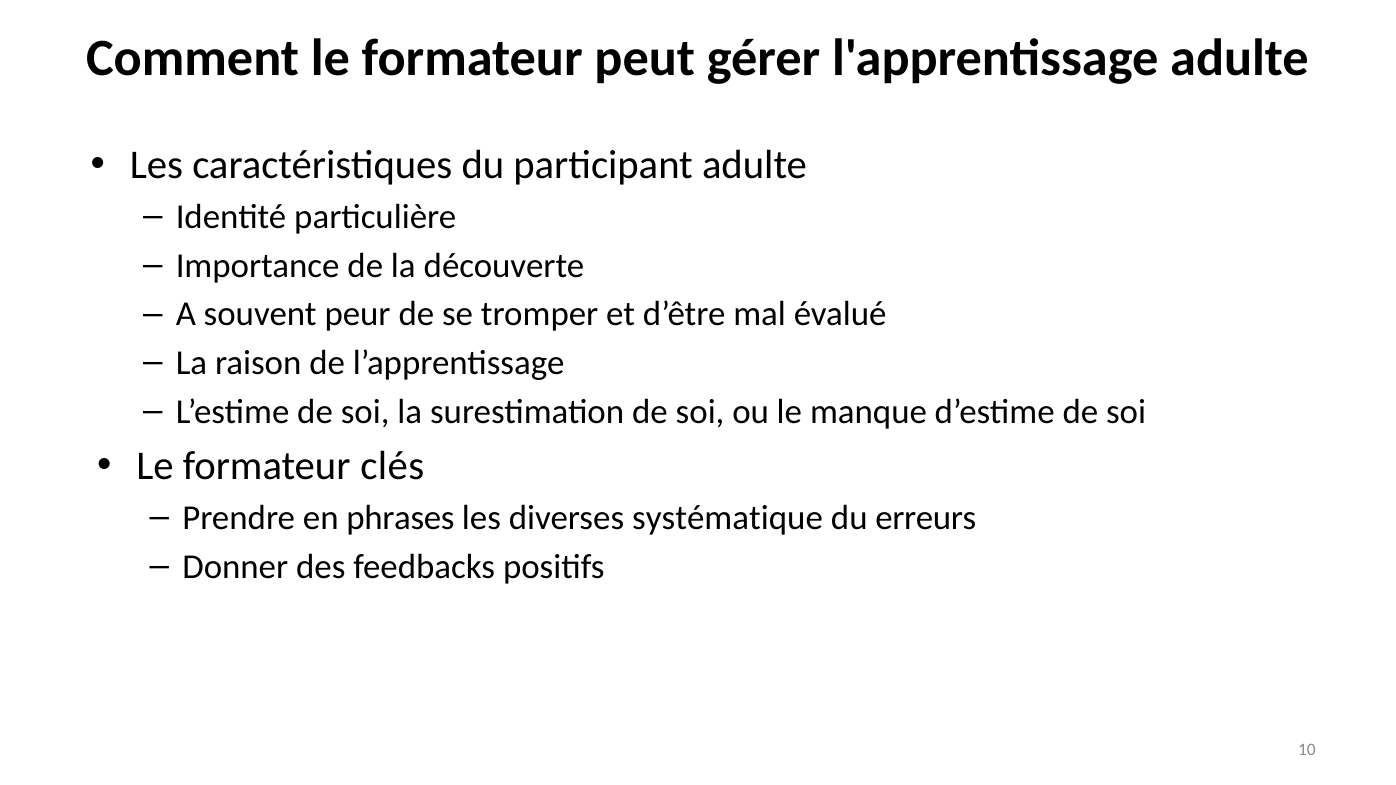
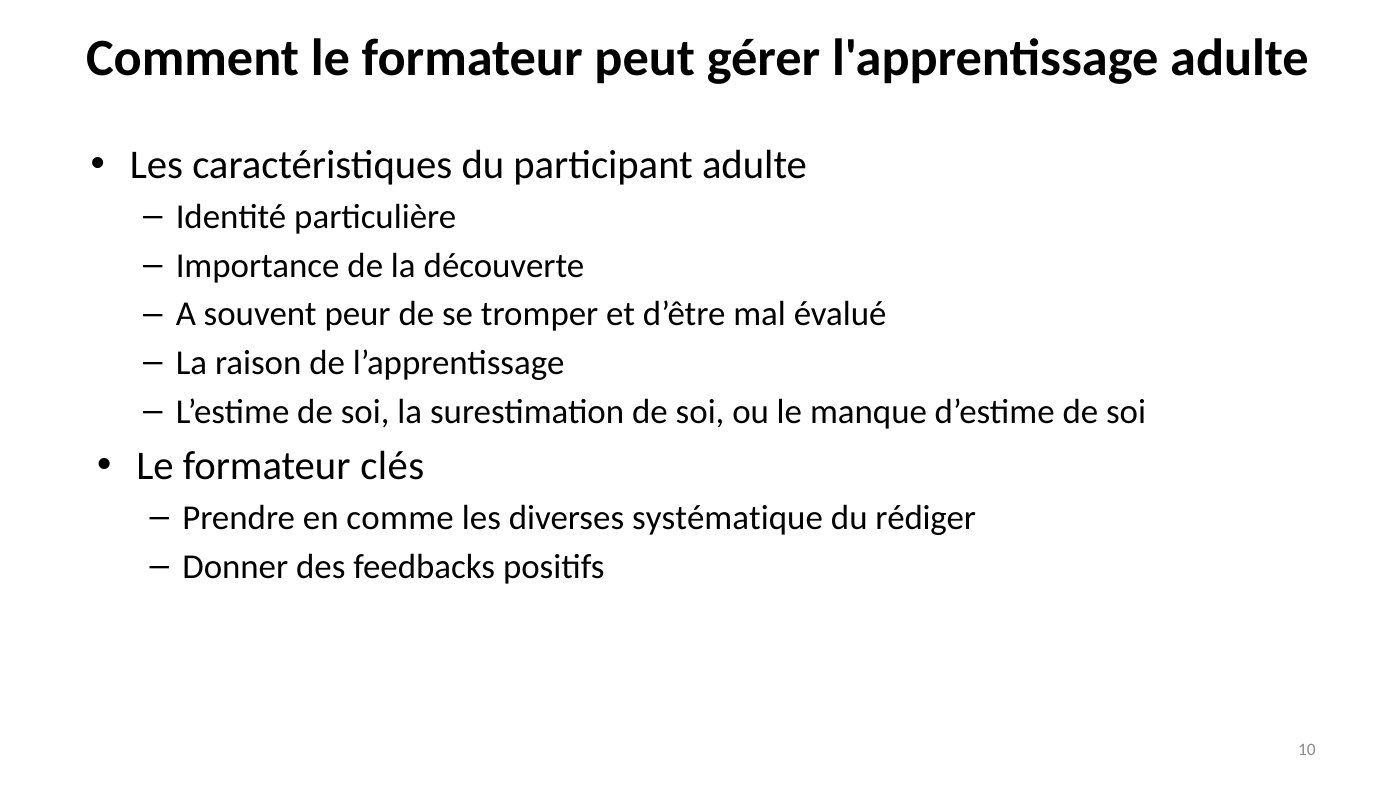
phrases: phrases -> comme
erreurs: erreurs -> rédiger
